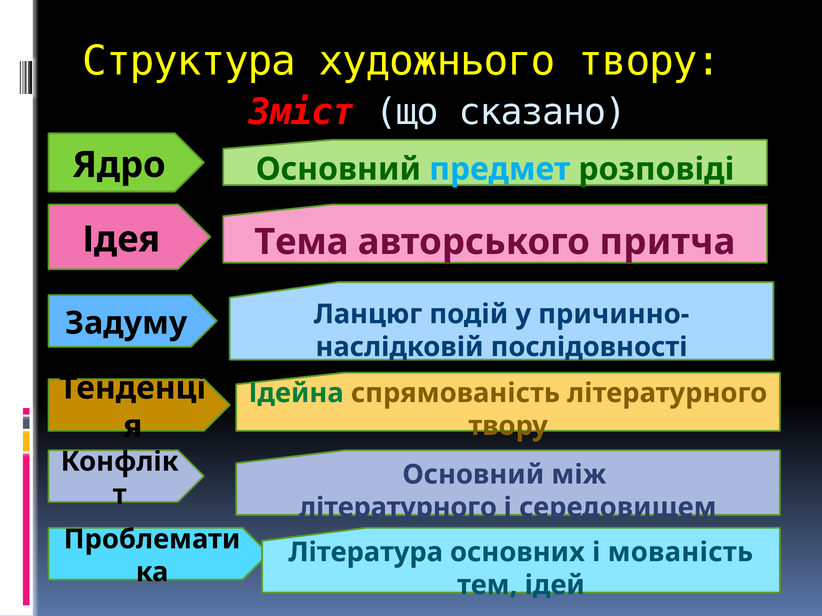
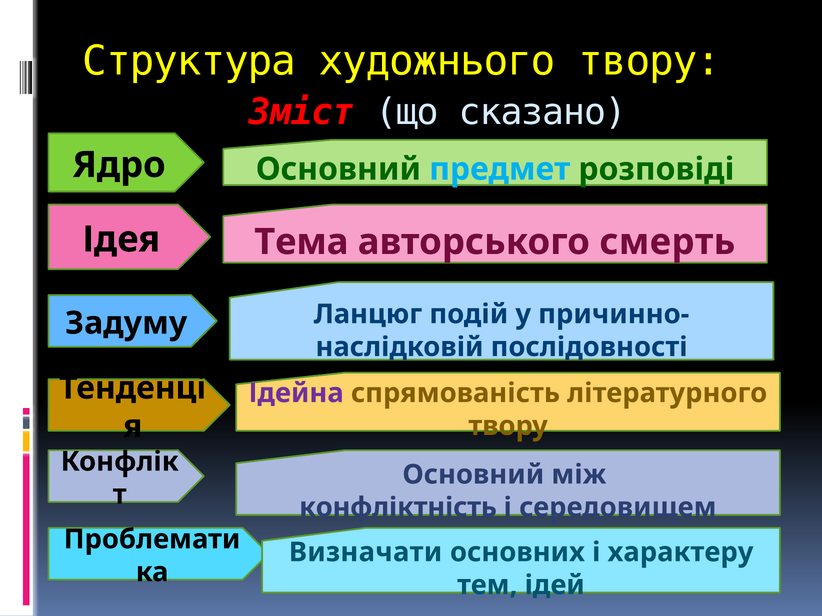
притча: притча -> смерть
Ідейна colour: green -> purple
літературного at (398, 508): літературного -> конфліктність
Література: Література -> Визначати
мованість: мованість -> характеру
